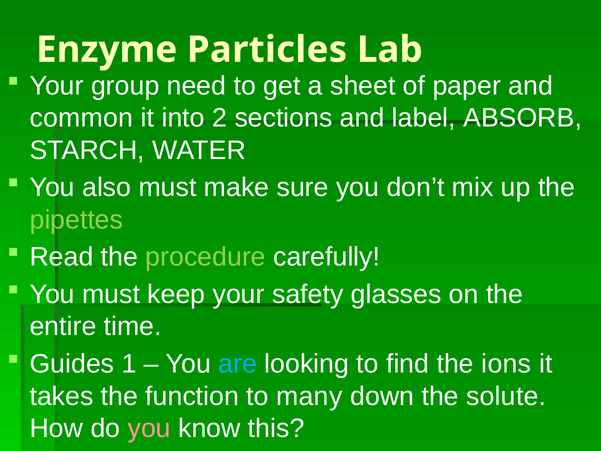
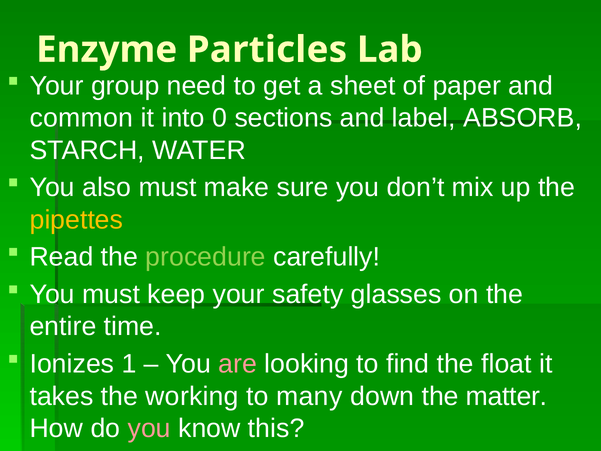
2: 2 -> 0
pipettes colour: light green -> yellow
Guides: Guides -> Ionizes
are colour: light blue -> pink
ions: ions -> float
function: function -> working
solute: solute -> matter
